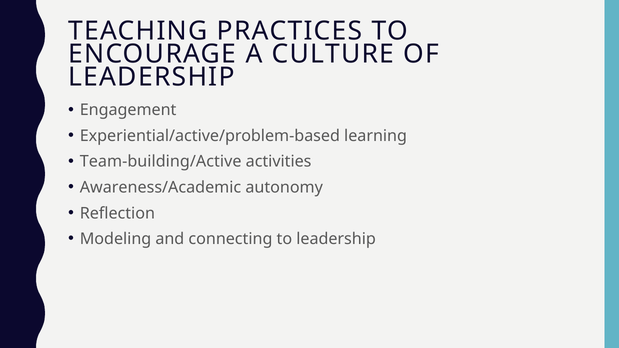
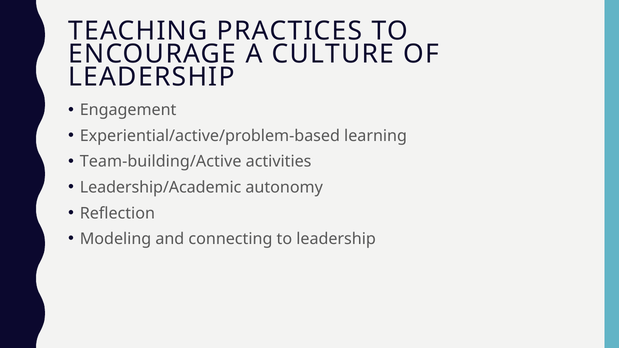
Awareness/Academic: Awareness/Academic -> Leadership/Academic
